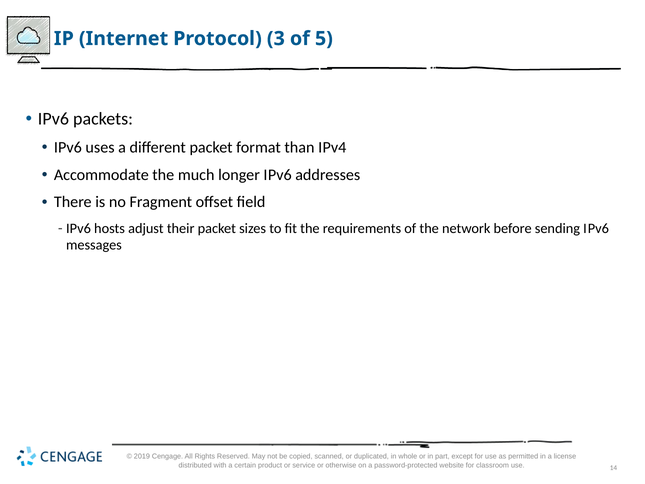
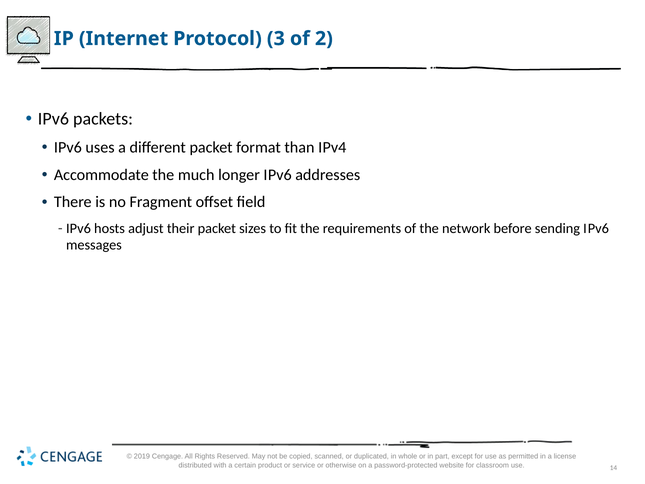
5: 5 -> 2
